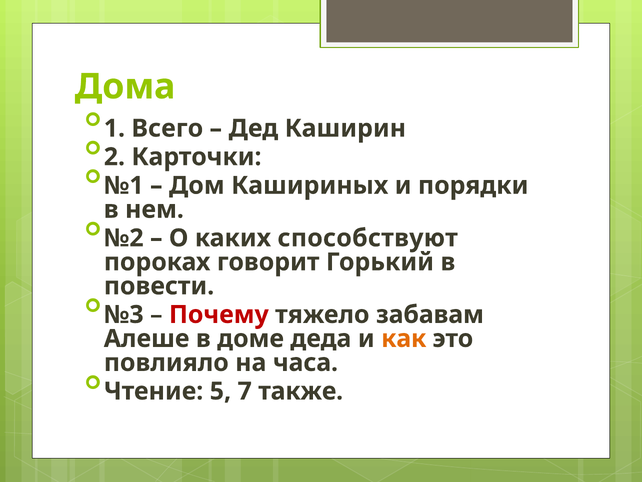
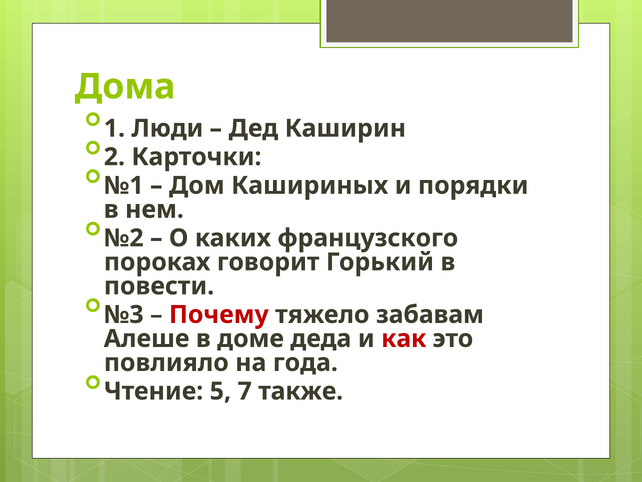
Всего: Всего -> Люди
способствуют: способствуют -> французского
как colour: orange -> red
часа: часа -> года
